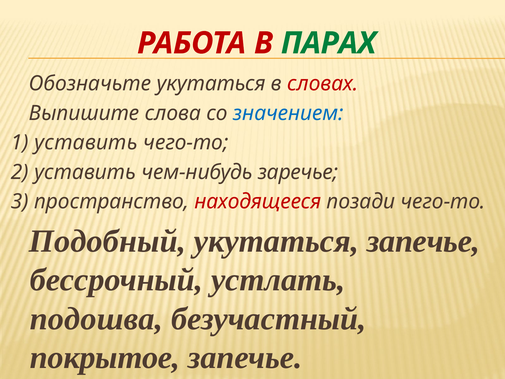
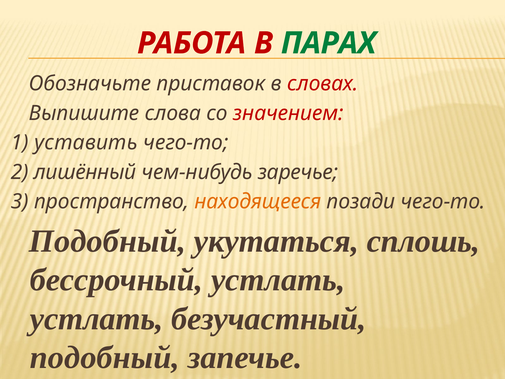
Обозначьте укутаться: укутаться -> приставок
значением colour: blue -> red
2 уставить: уставить -> лишённый
находящееся colour: red -> orange
укутаться запечье: запечье -> сплошь
подошва at (96, 318): подошва -> устлать
покрытое at (105, 357): покрытое -> подобный
